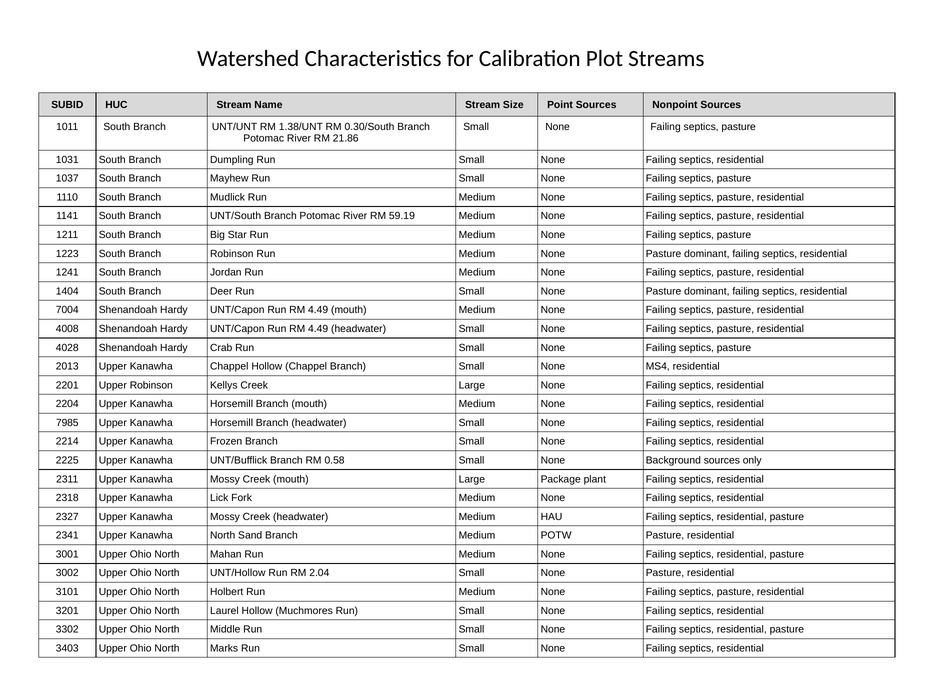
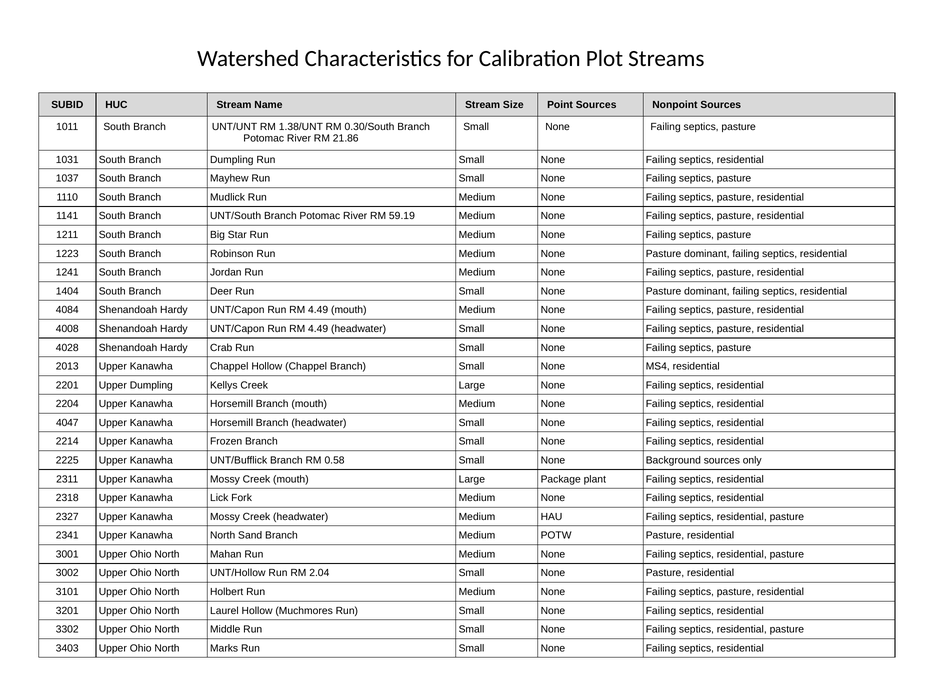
7004: 7004 -> 4084
Upper Robinson: Robinson -> Dumpling
7985: 7985 -> 4047
